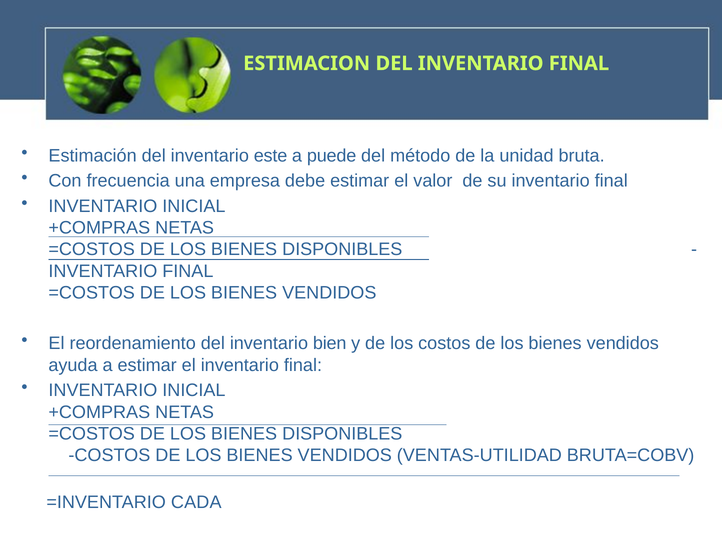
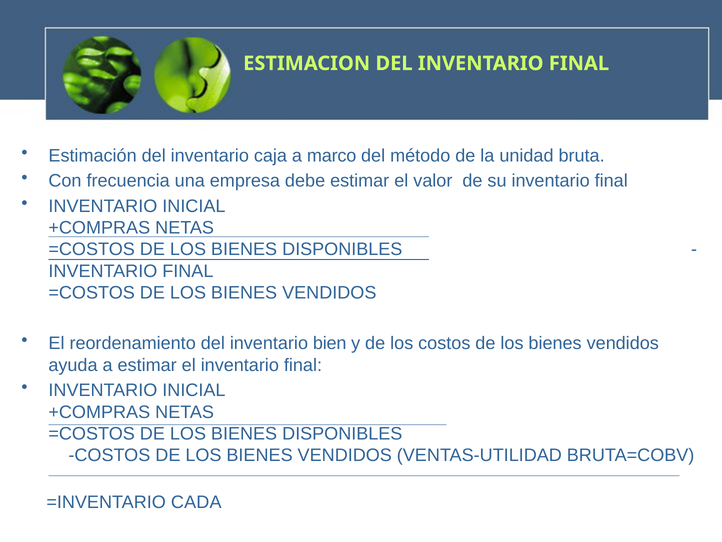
este: este -> caja
puede: puede -> marco
